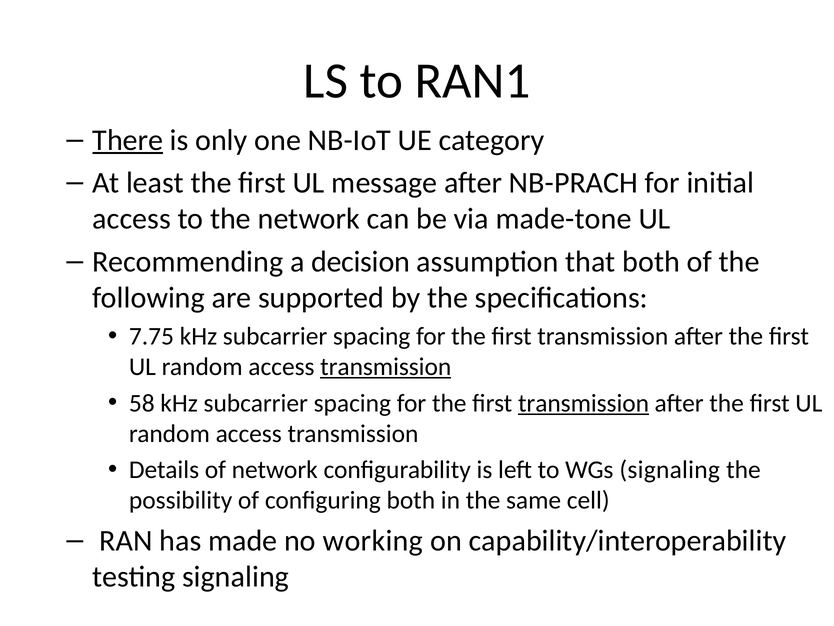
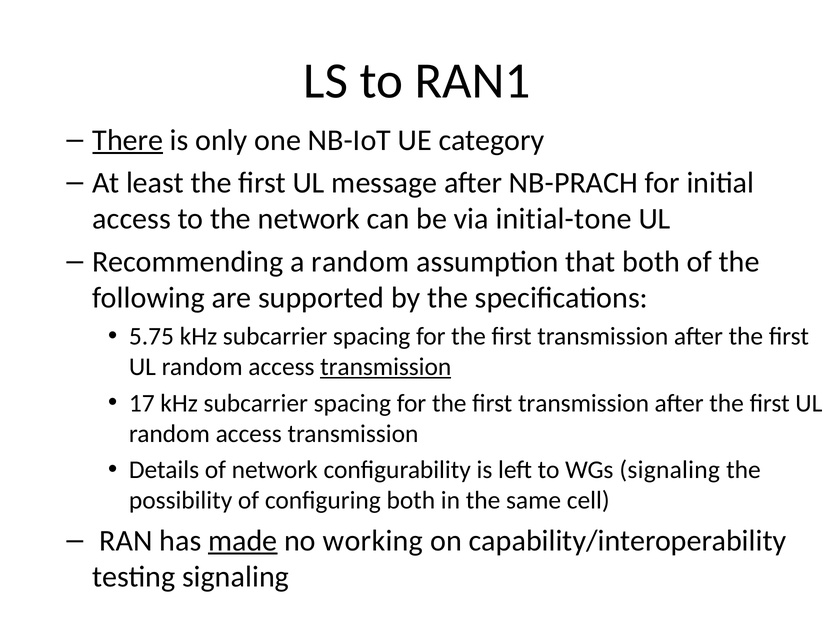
made-tone: made-tone -> initial-tone
a decision: decision -> random
7.75: 7.75 -> 5.75
58: 58 -> 17
transmission at (584, 403) underline: present -> none
made underline: none -> present
